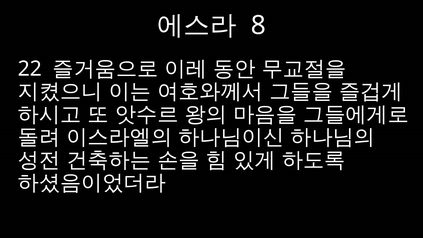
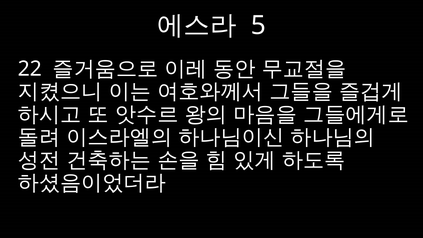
8: 8 -> 5
